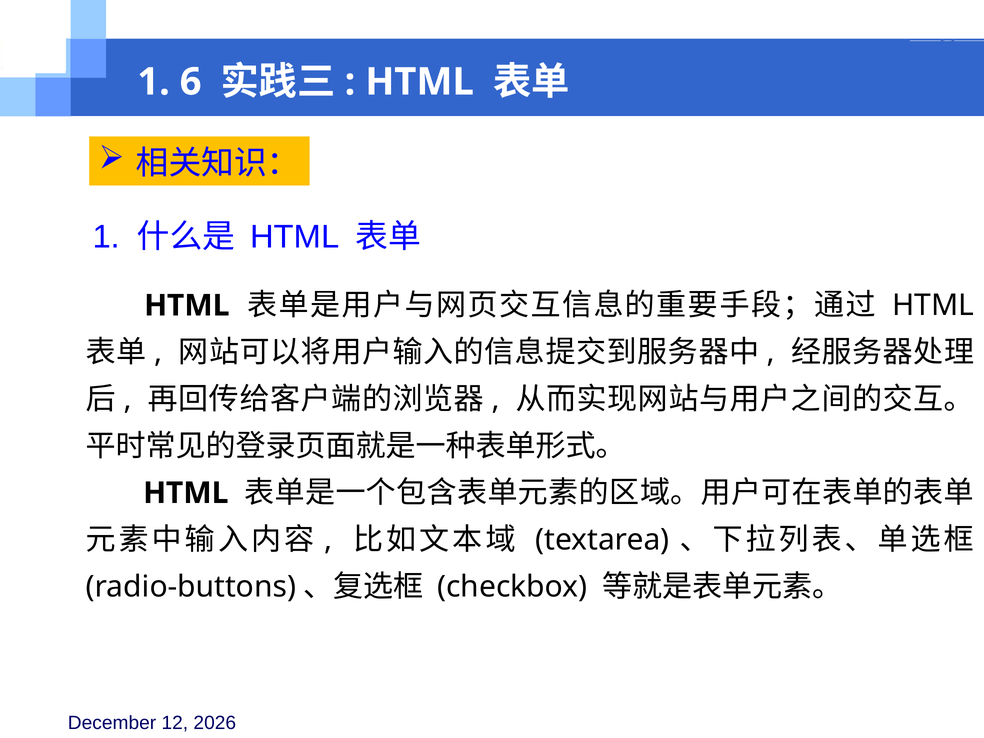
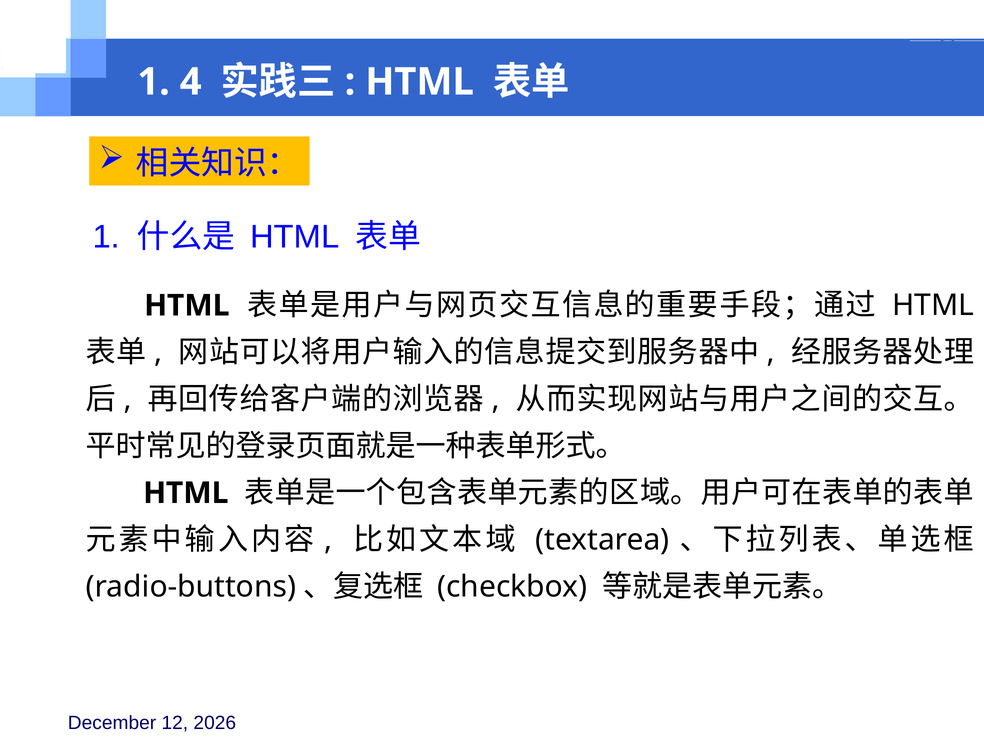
6: 6 -> 4
